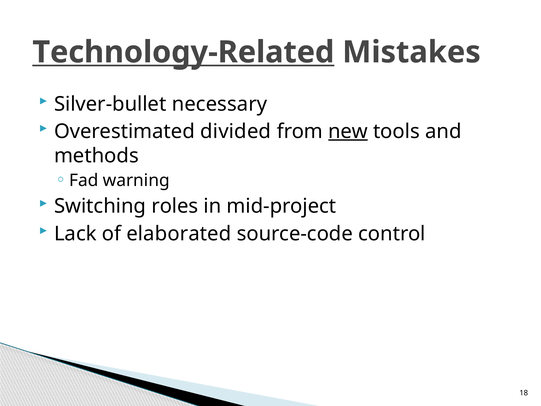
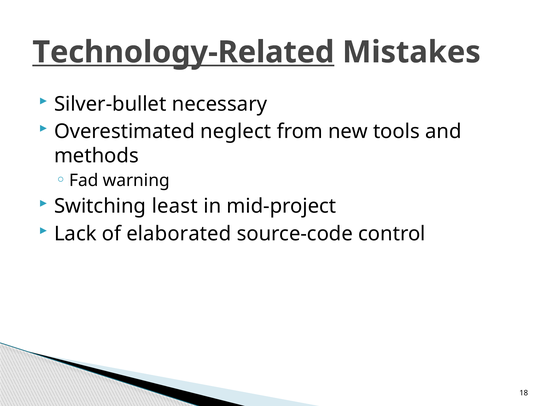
divided: divided -> neglect
new underline: present -> none
roles: roles -> least
